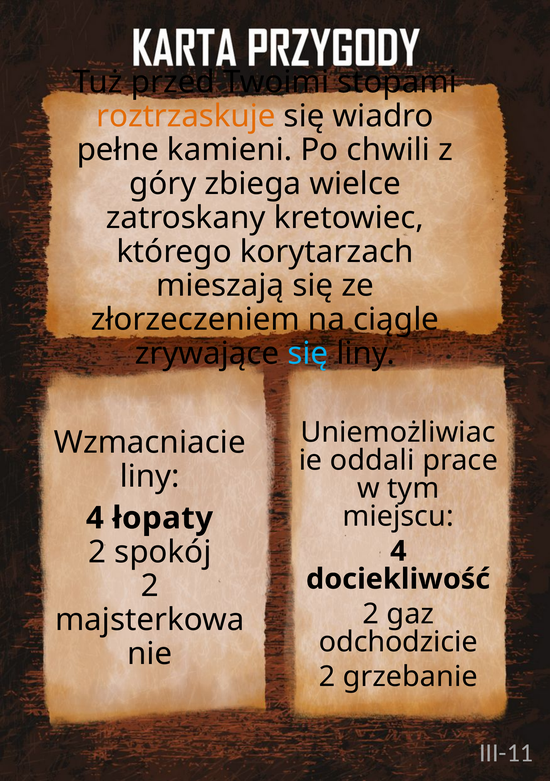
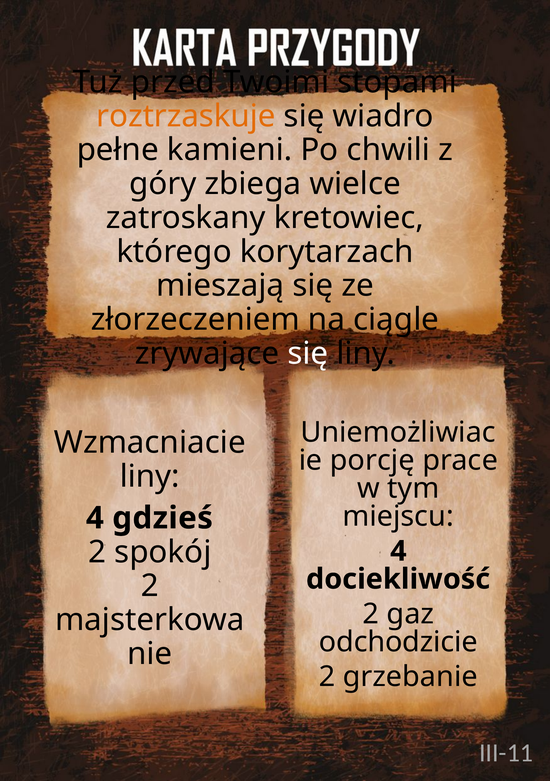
się at (308, 354) colour: light blue -> white
oddali: oddali -> porcję
łopaty: łopaty -> gdzieś
